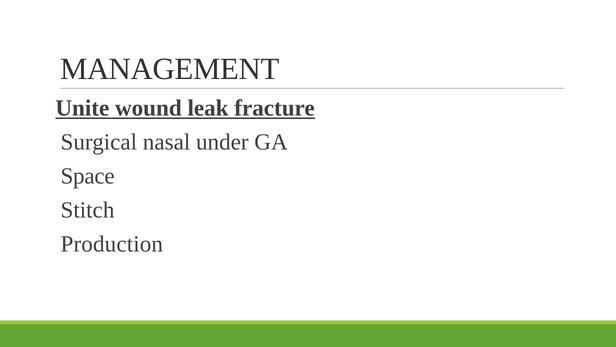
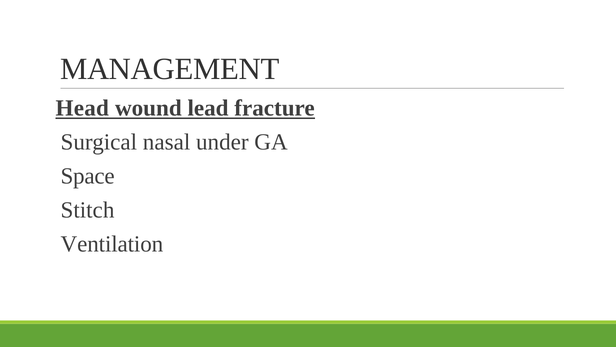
Unite: Unite -> Head
leak: leak -> lead
Production: Production -> Ventilation
